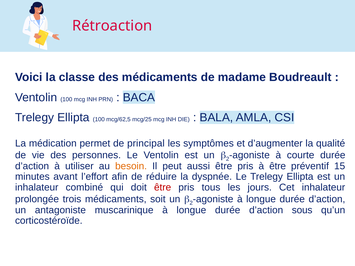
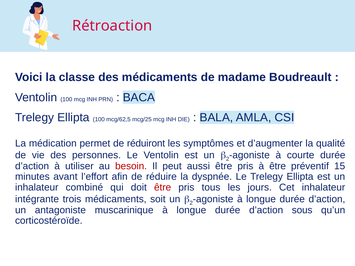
principal: principal -> réduiront
besoin colour: orange -> red
prolongée: prolongée -> intégrante
